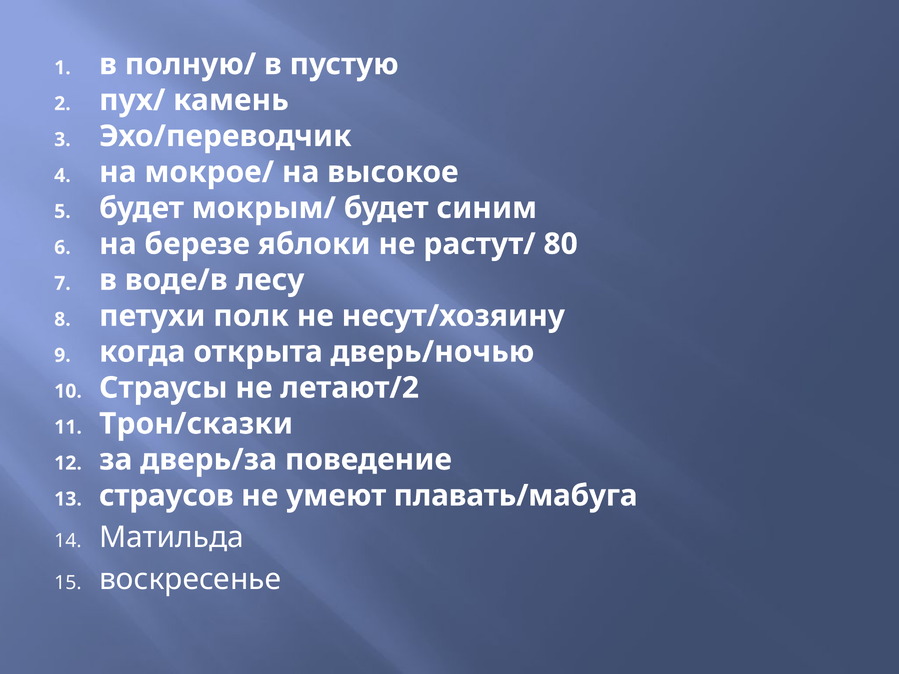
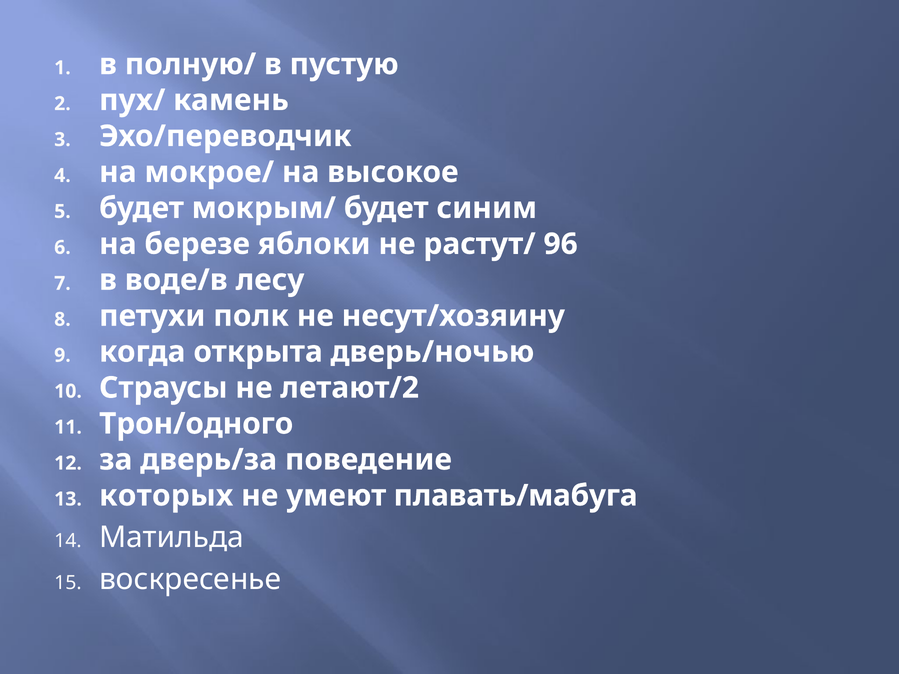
80: 80 -> 96
Трон/сказки: Трон/сказки -> Трон/одного
страусов: страусов -> которых
